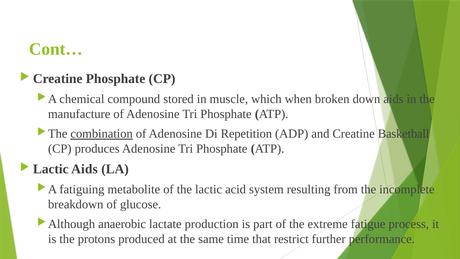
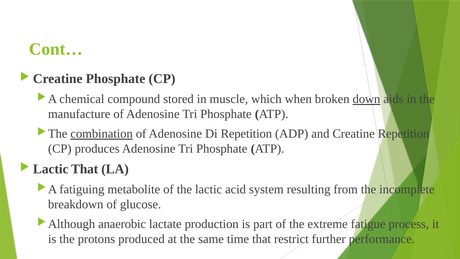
down underline: none -> present
Creatine Basketball: Basketball -> Repetition
Lactic Aids: Aids -> That
